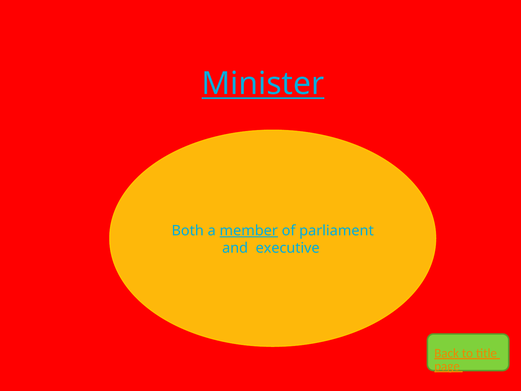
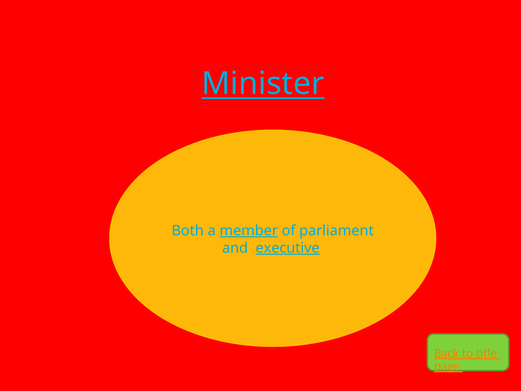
executive underline: none -> present
